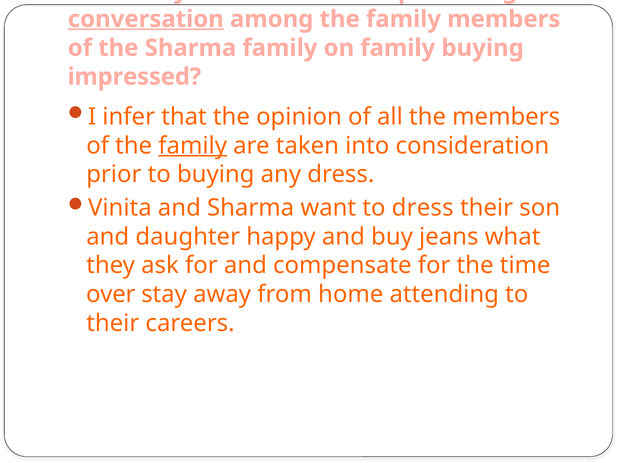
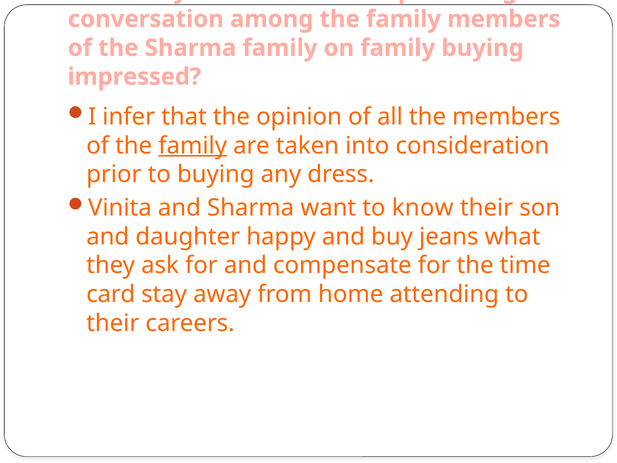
conversation underline: present -> none
to dress: dress -> know
over: over -> card
